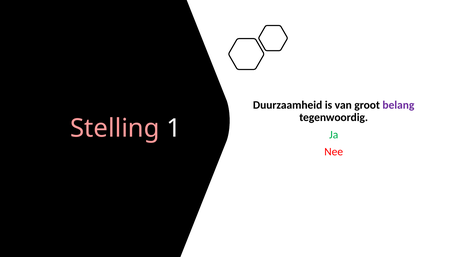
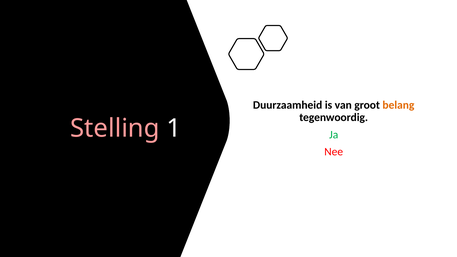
belang colour: purple -> orange
